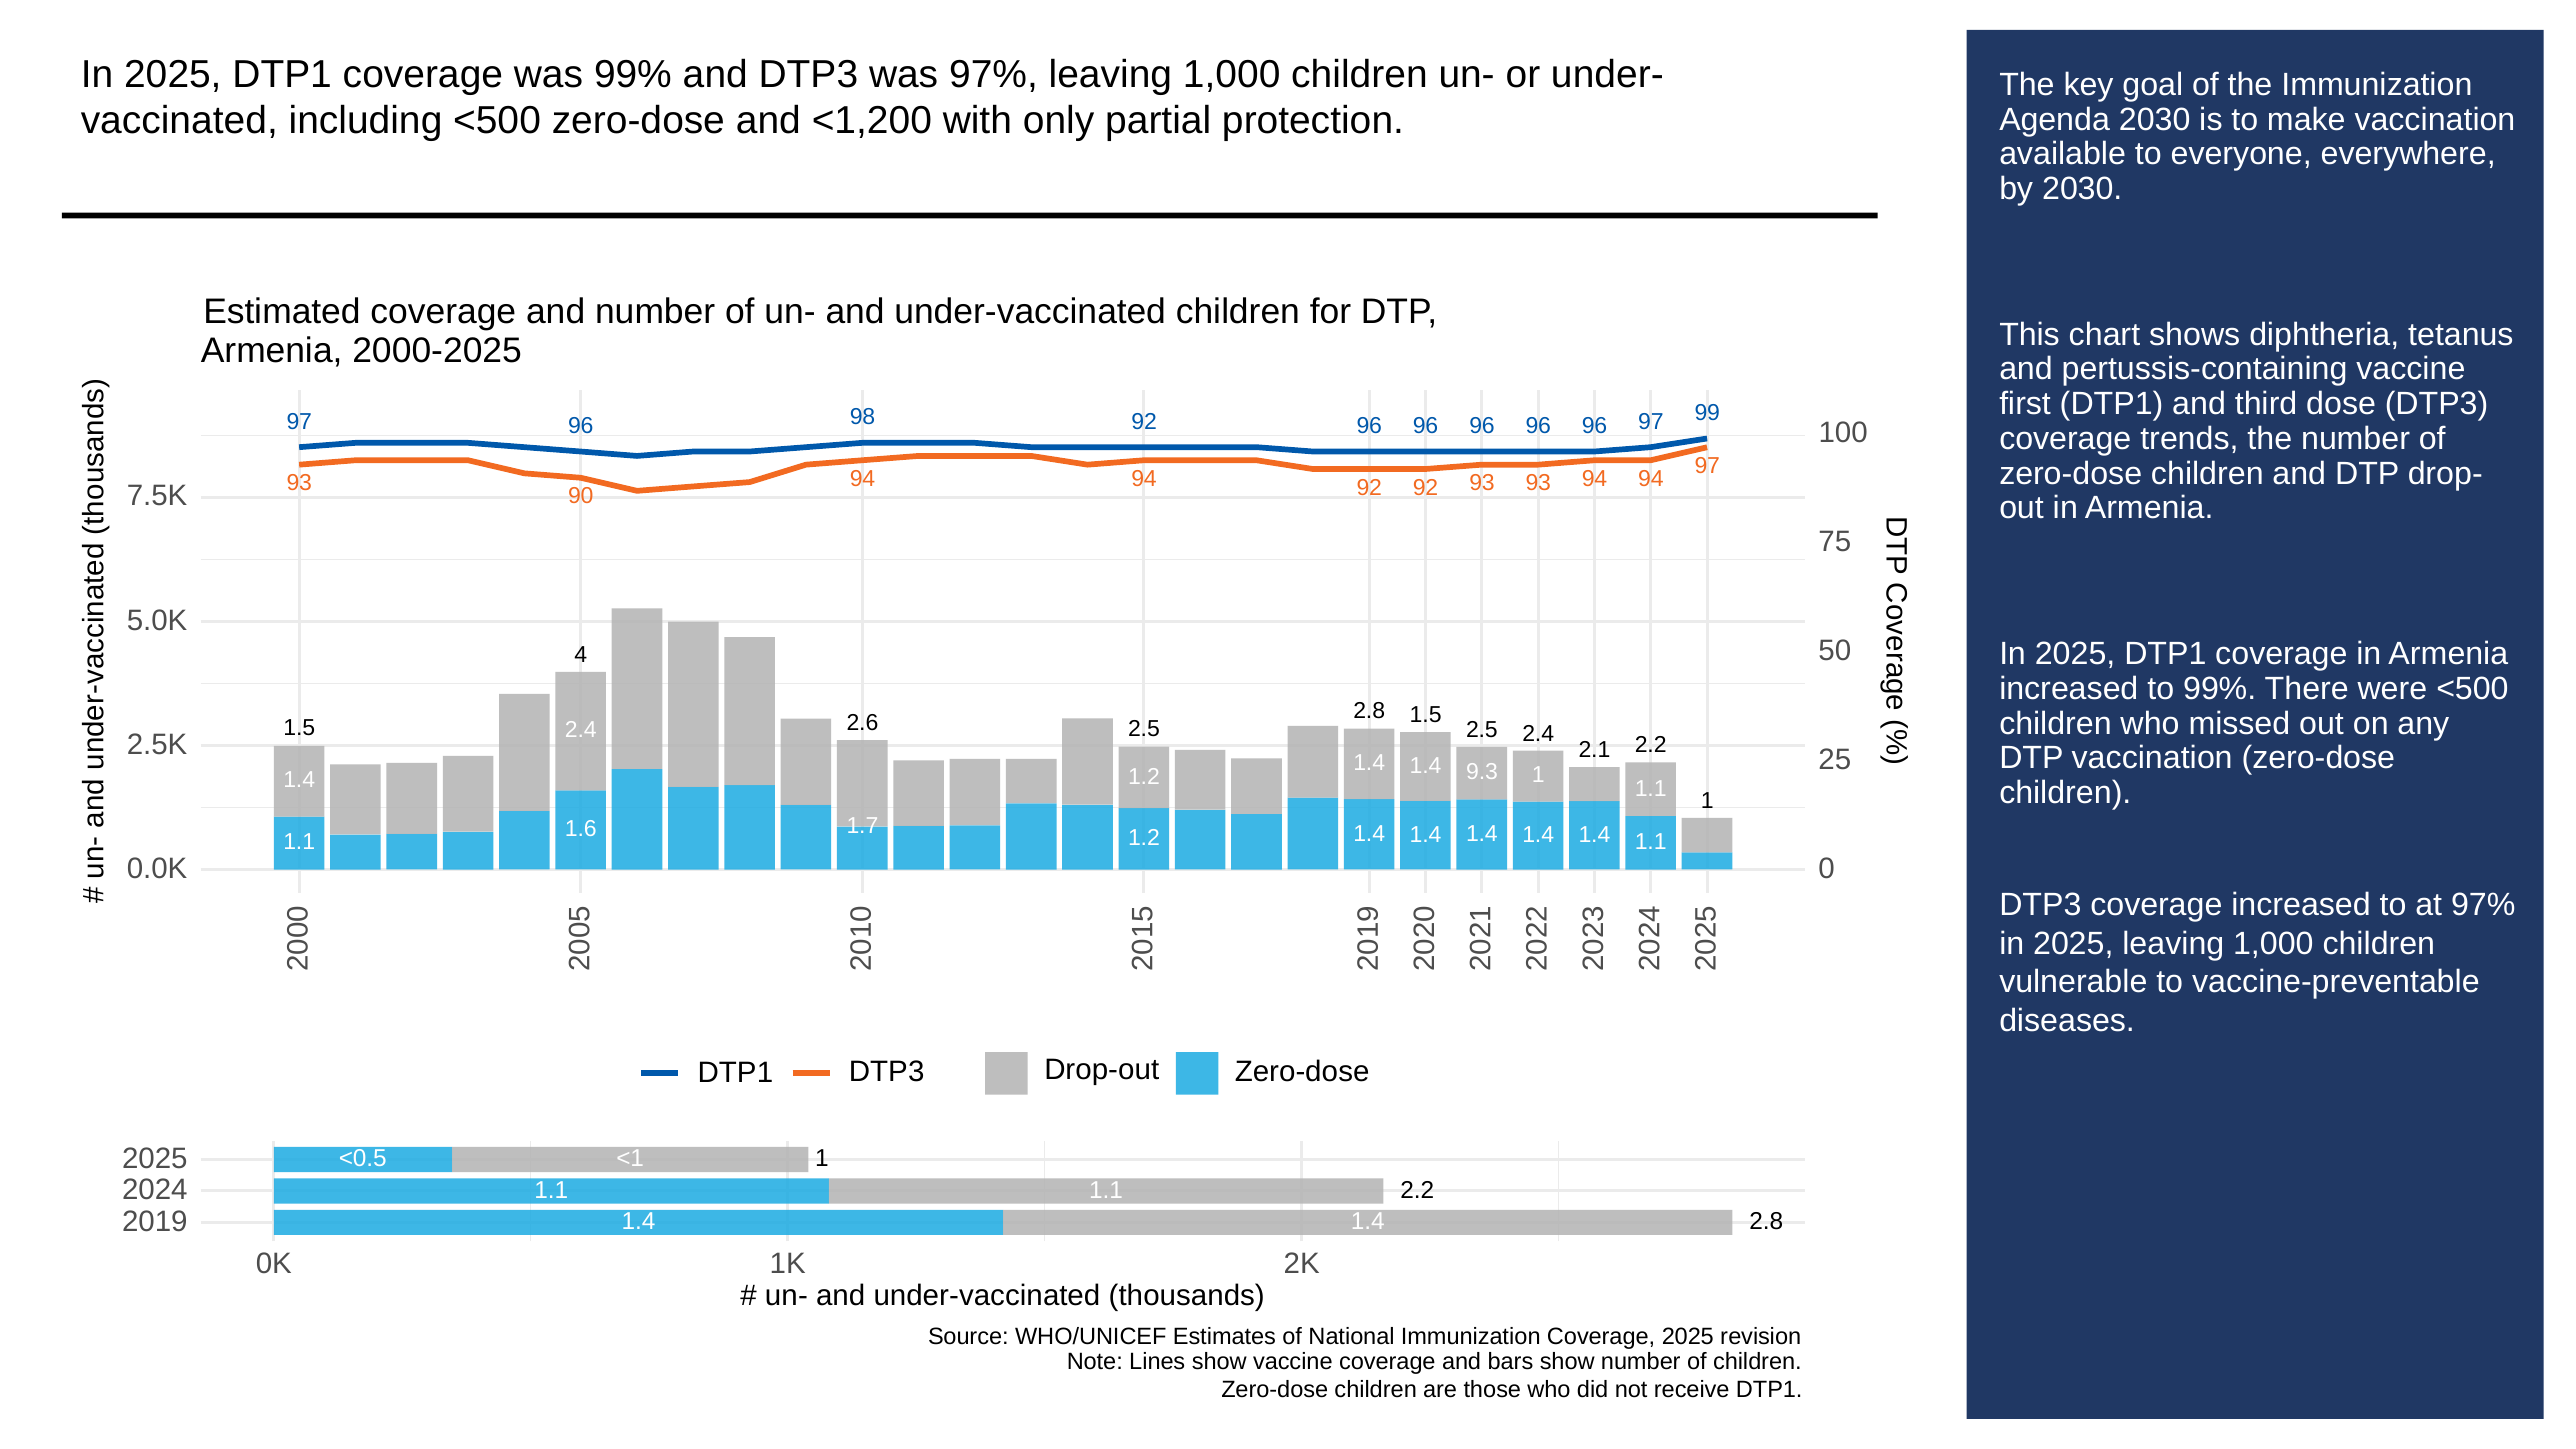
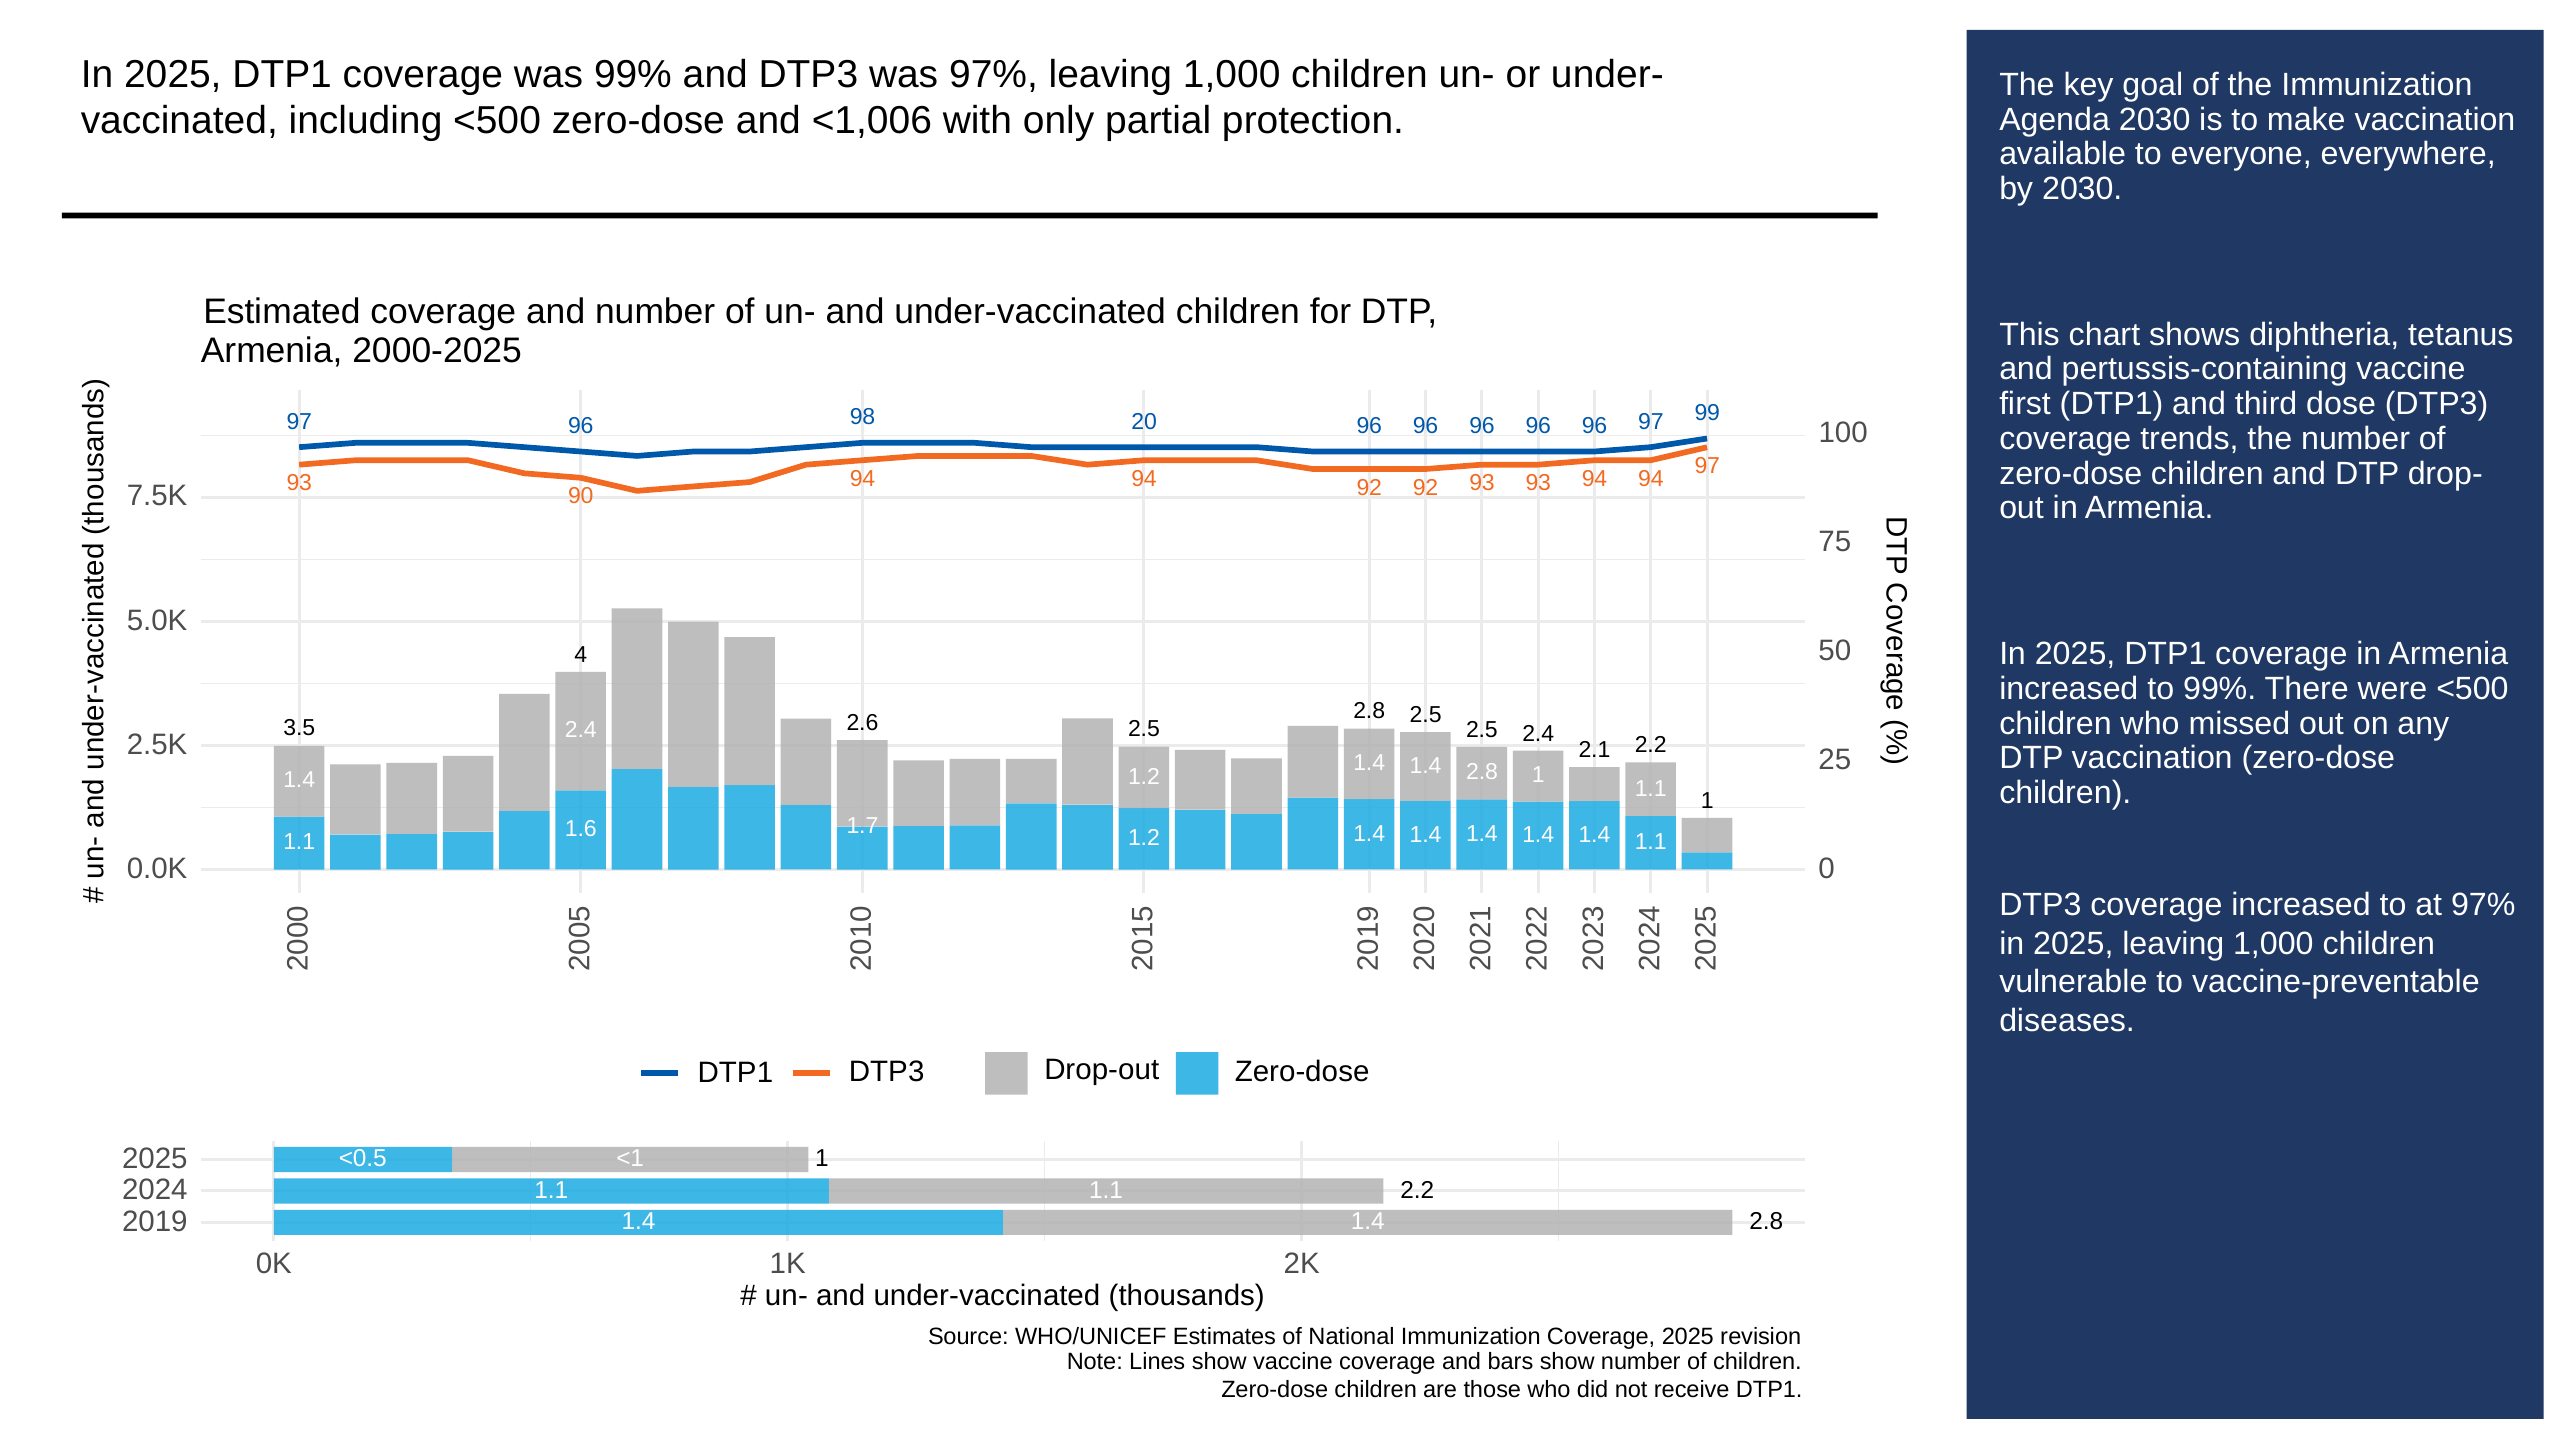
<1,200: <1,200 -> <1,006
98 92: 92 -> 20
2.8 1.5: 1.5 -> 2.5
1.5 at (299, 728): 1.5 -> 3.5
1.4 9.3: 9.3 -> 2.8
